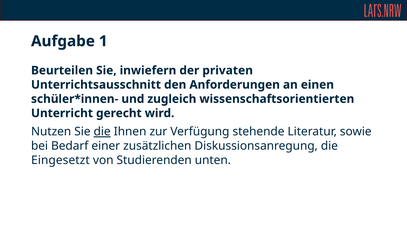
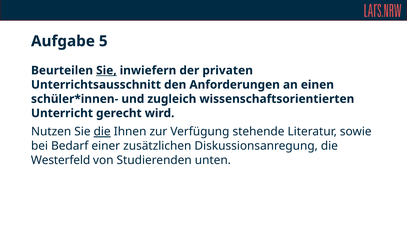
1: 1 -> 5
Sie at (106, 70) underline: none -> present
Eingesetzt: Eingesetzt -> Westerfeld
